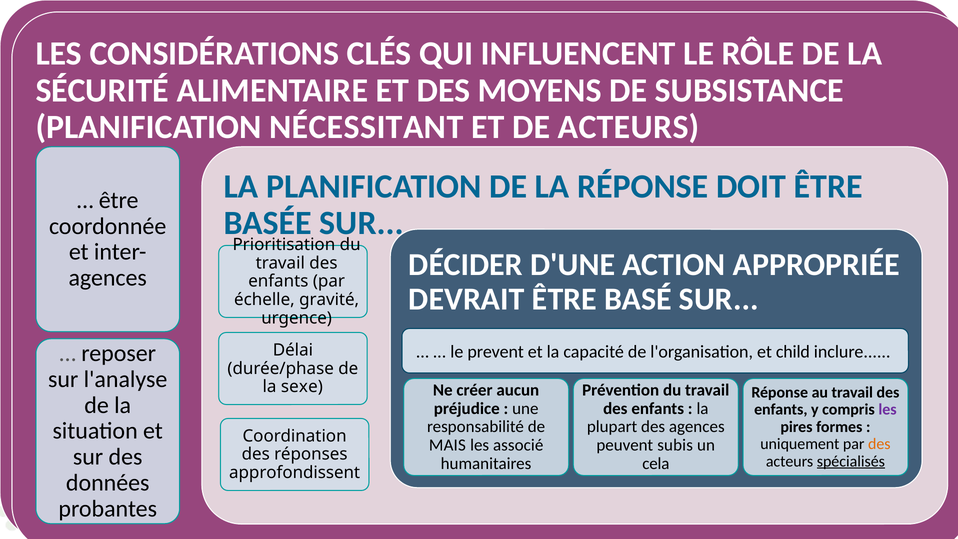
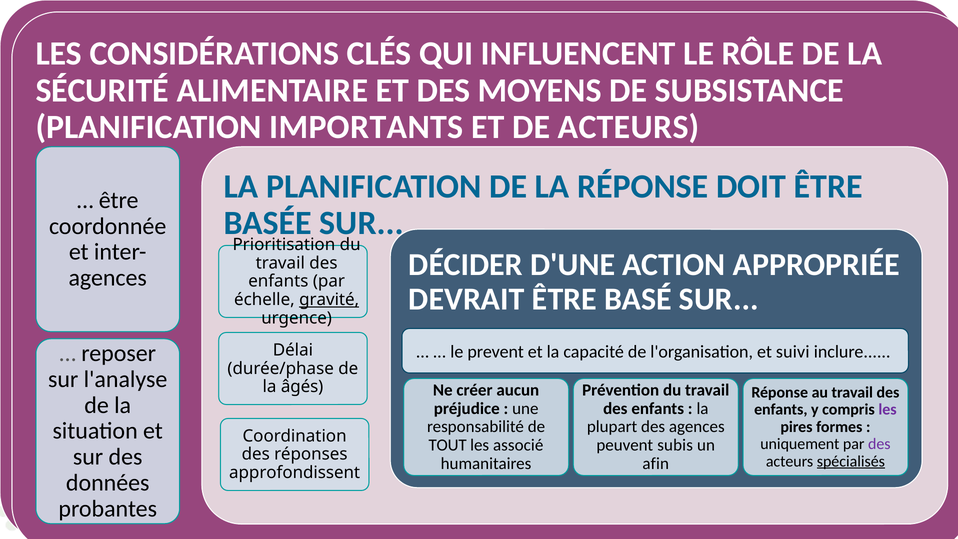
NÉCESSITANT: NÉCESSITANT -> IMPORTANTS
gravité underline: none -> present
et child: child -> suivi
sexe: sexe -> âgés
des at (879, 444) colour: orange -> purple
MAIS: MAIS -> TOUT
cela: cela -> afin
